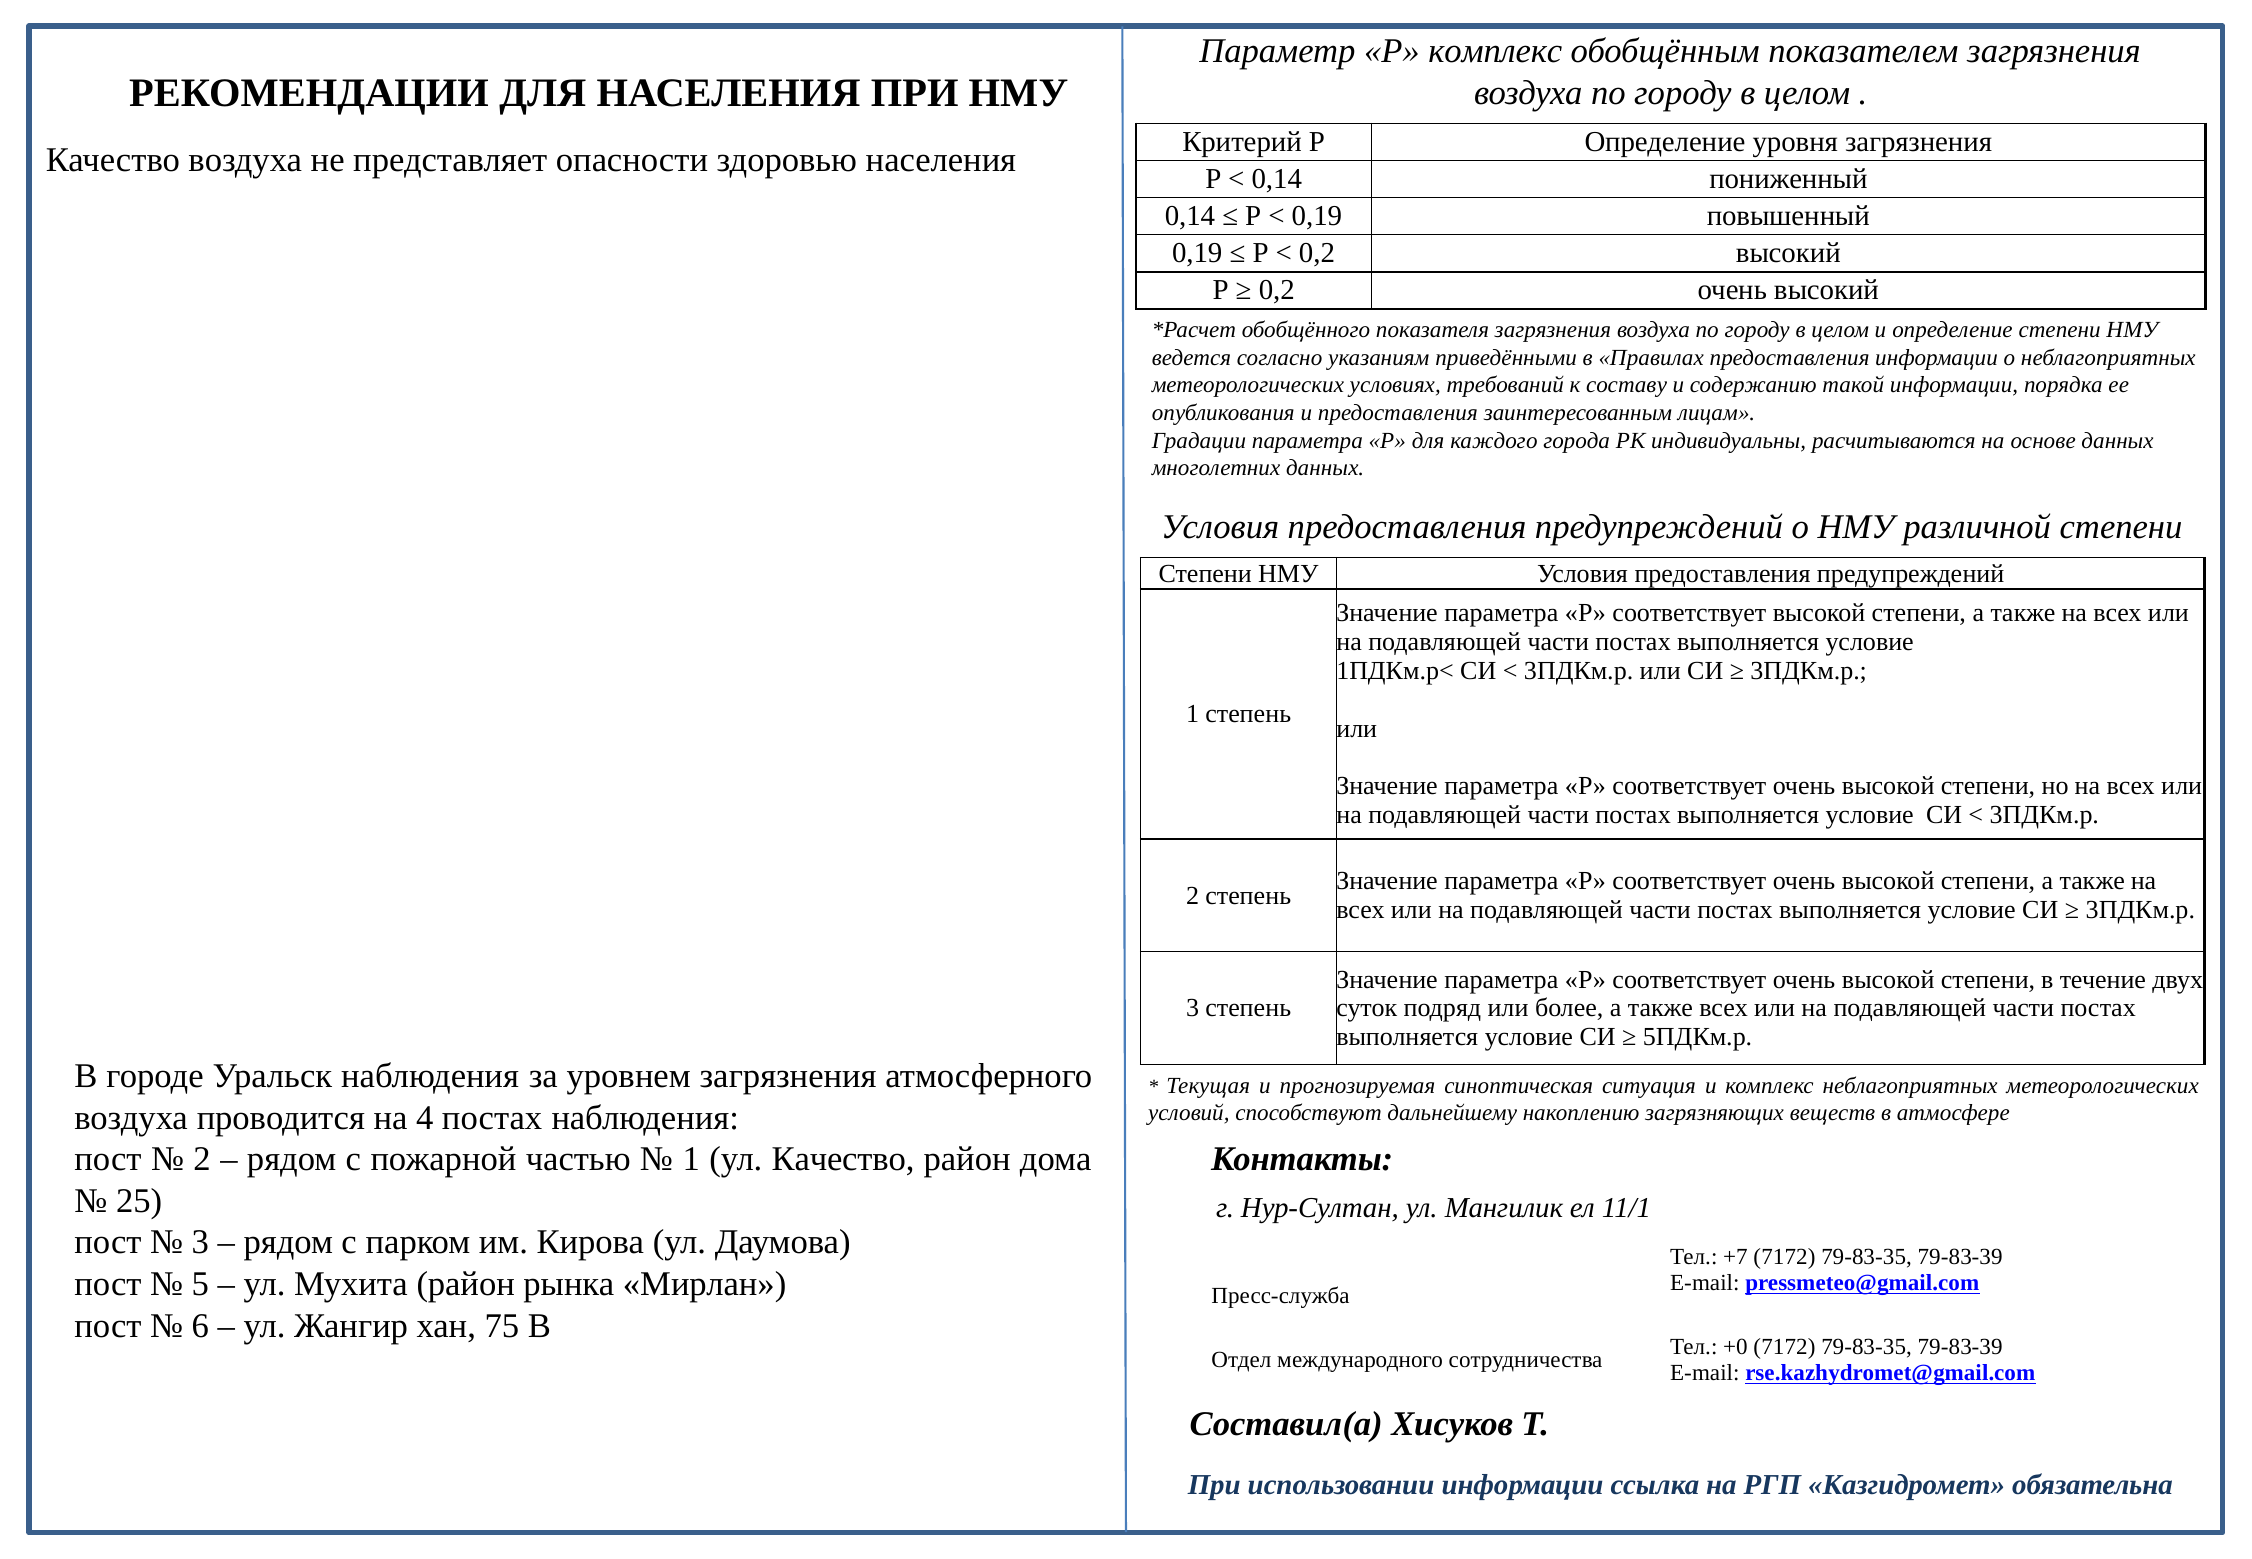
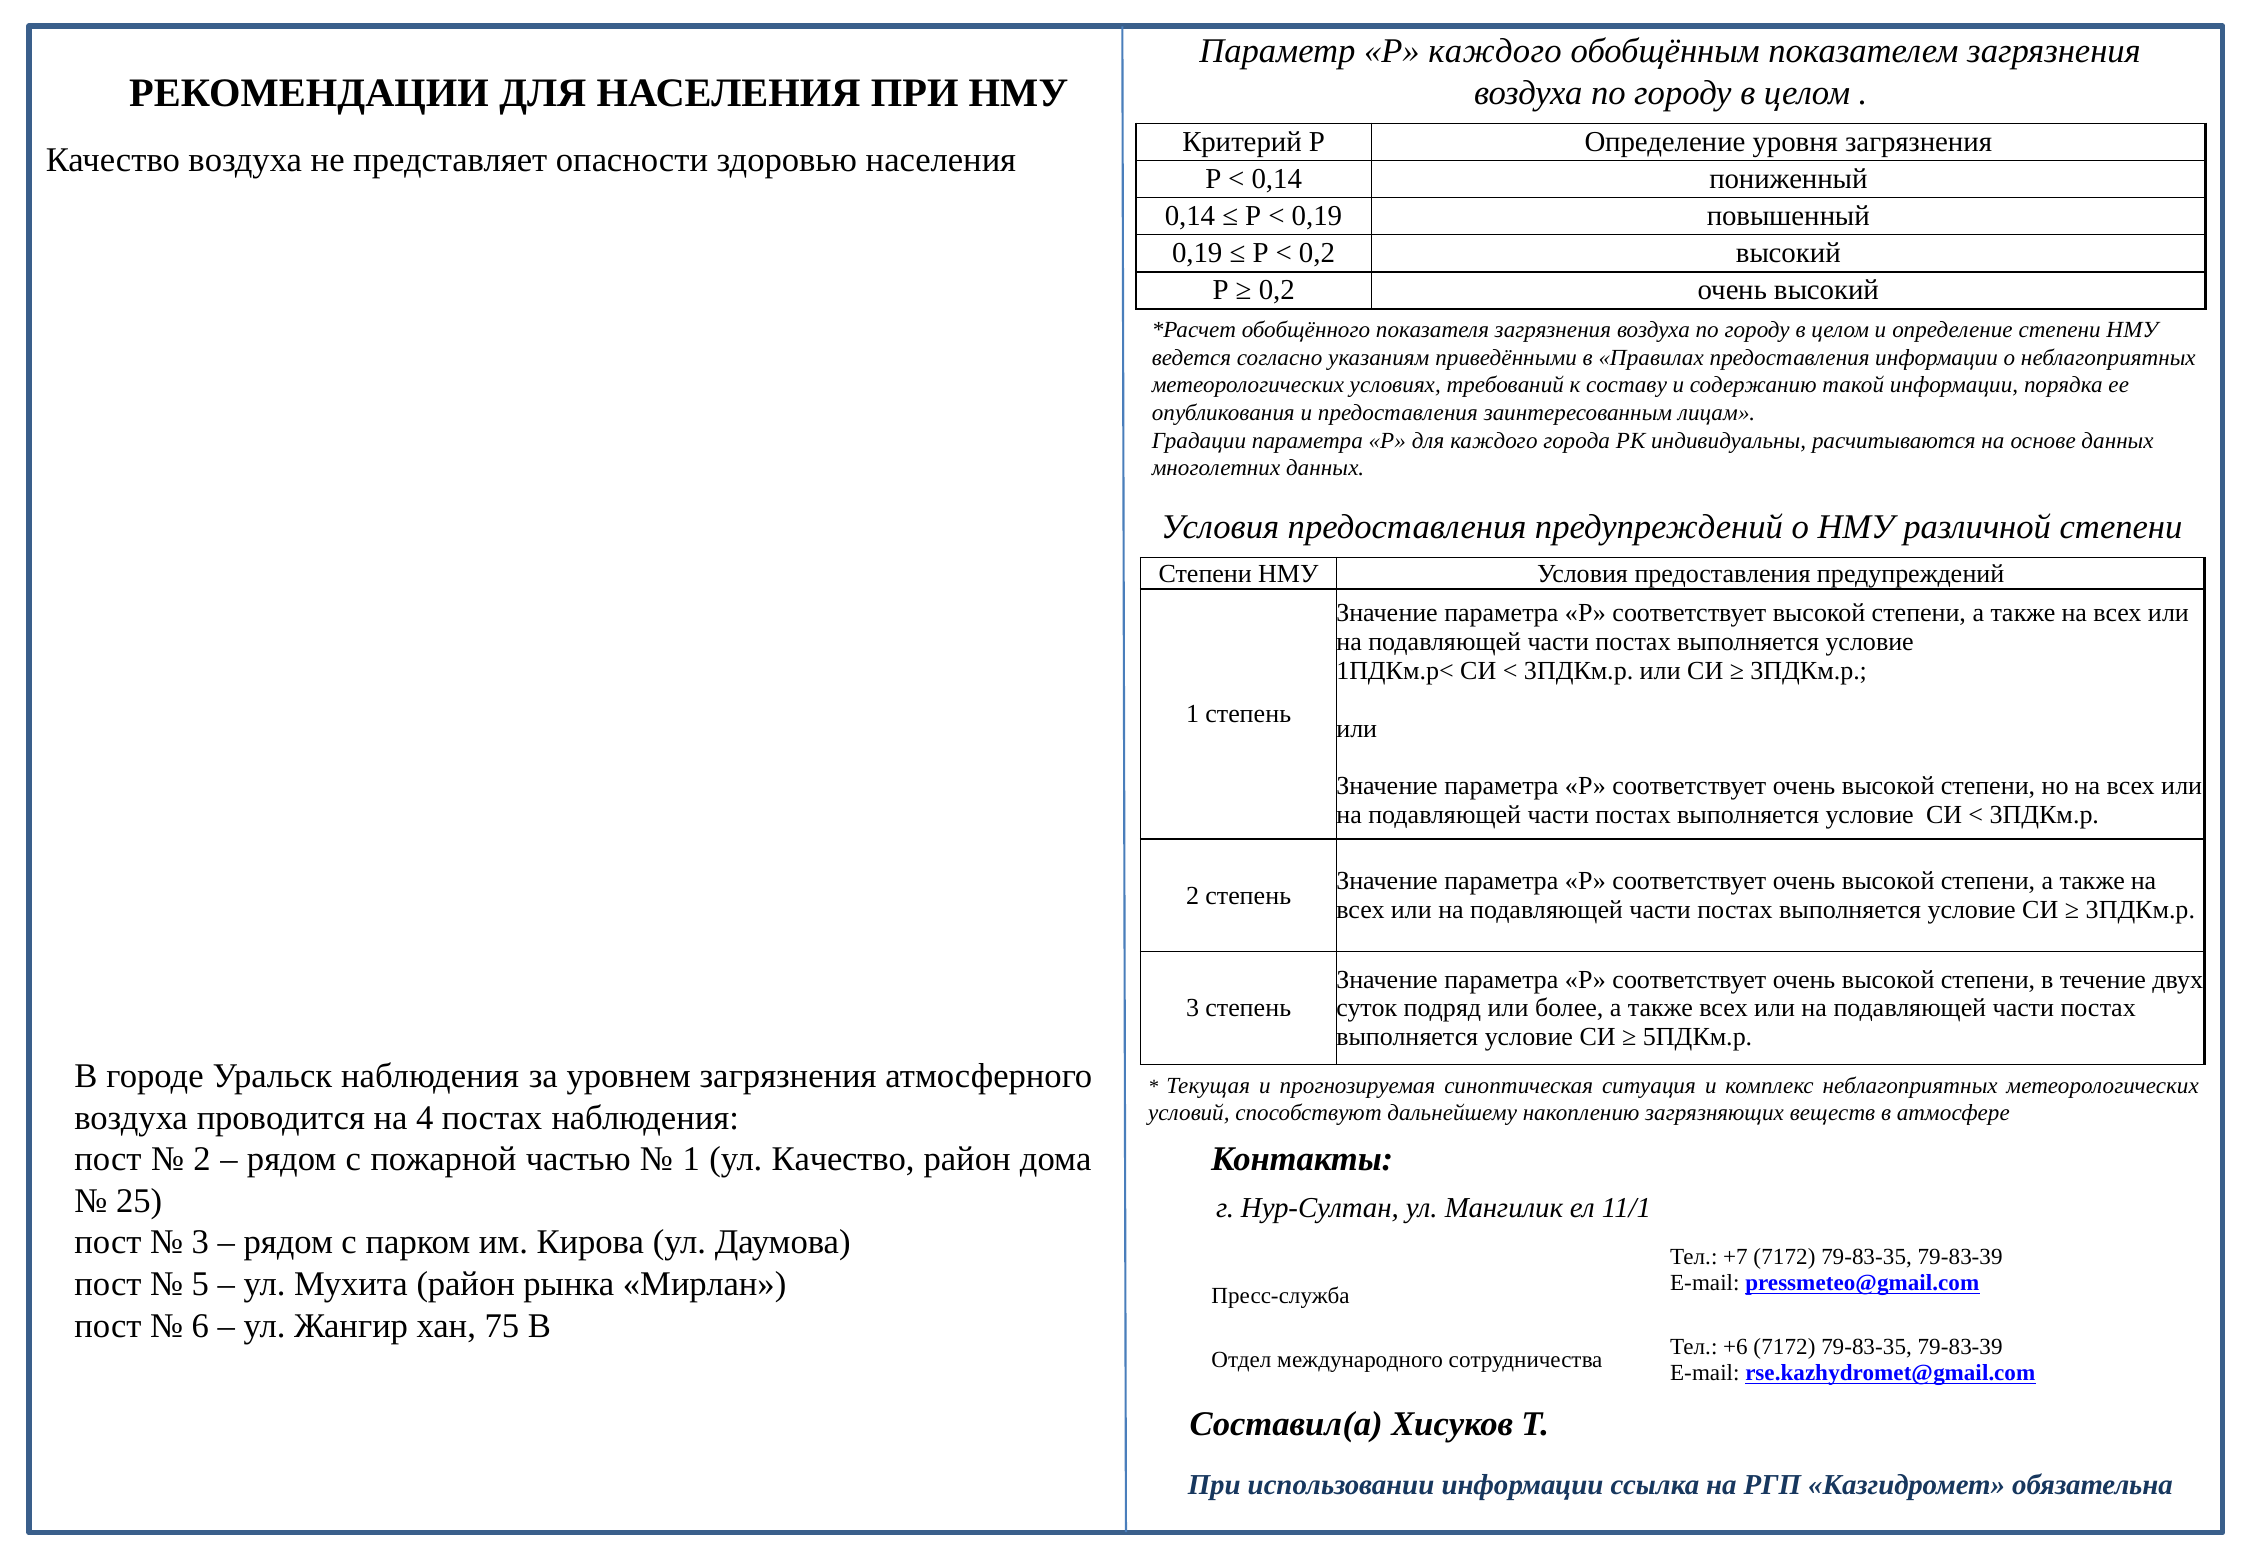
Р комплекс: комплекс -> каждого
+0: +0 -> +6
